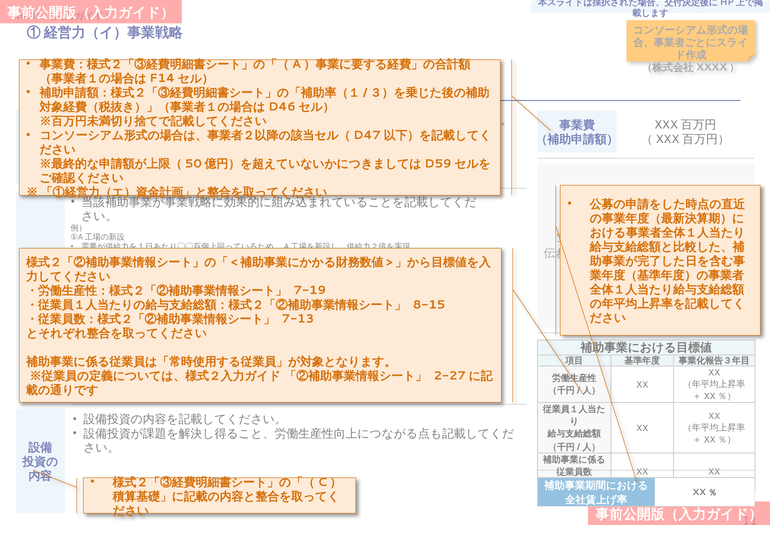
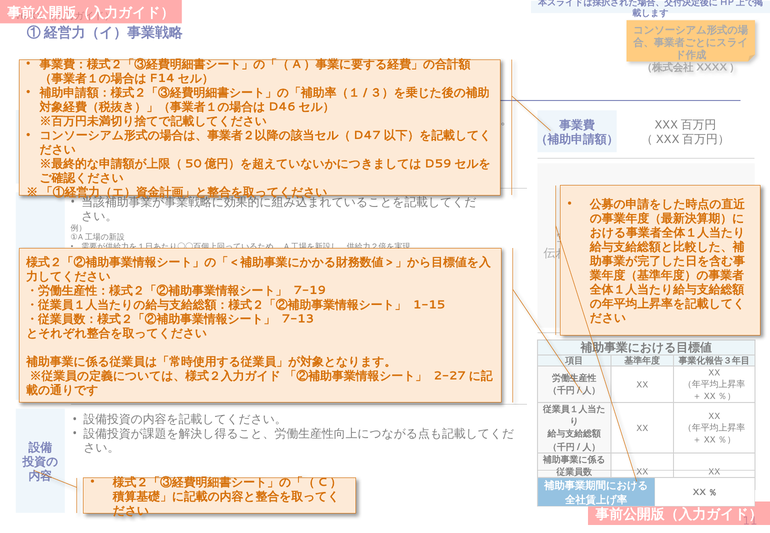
8-15: 8-15 -> 1-15
